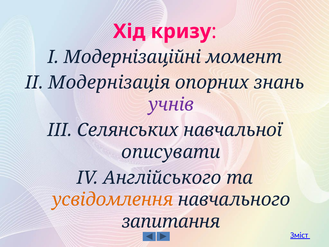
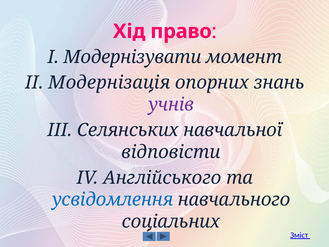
кризу: кризу -> право
Модернізаційні: Модернізаційні -> Модернізувати
описувати: описувати -> відповісти
усвідомлення colour: orange -> blue
запитання: запитання -> соціальних
